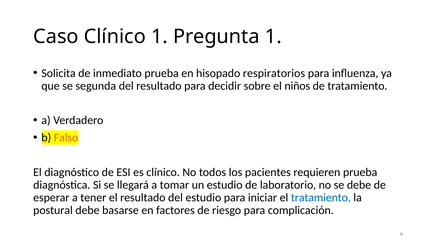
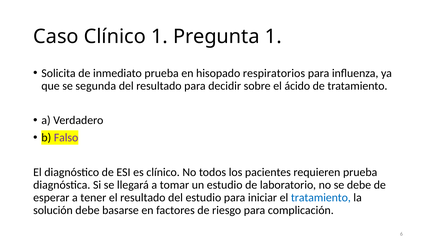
niños: niños -> ácido
Falso colour: orange -> purple
postural: postural -> solución
